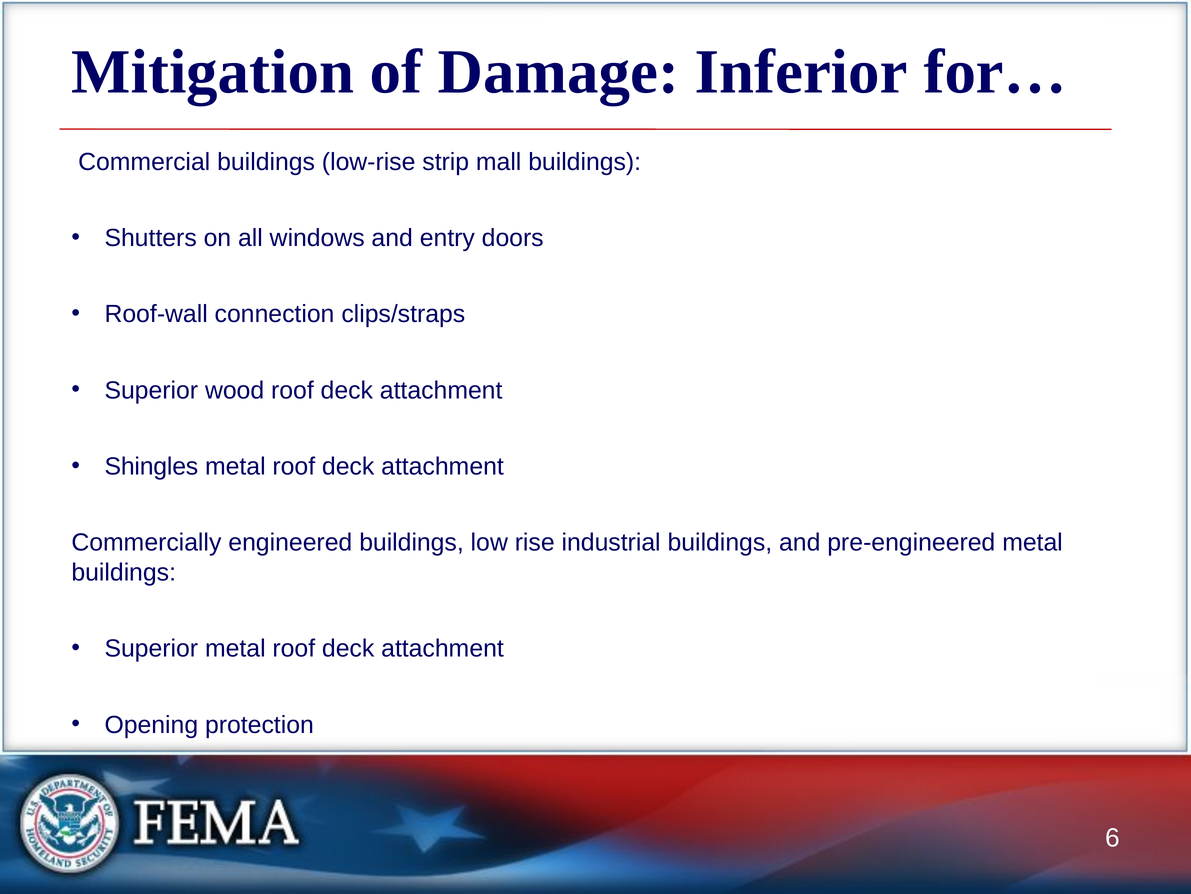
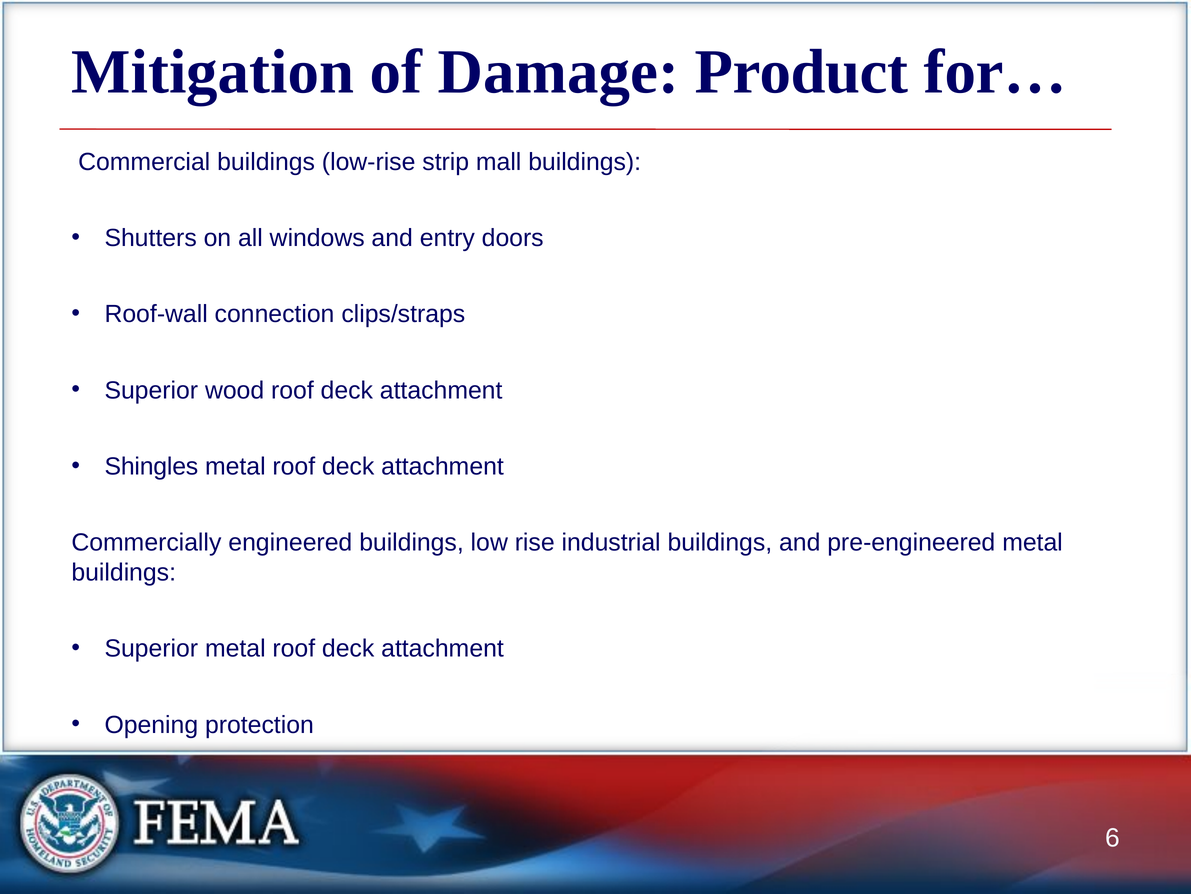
Inferior: Inferior -> Product
